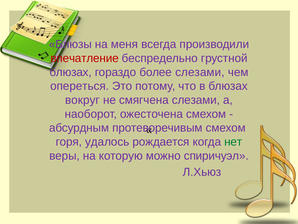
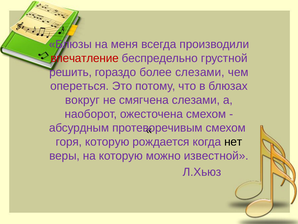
блюзах at (71, 72): блюзах -> решить
горя удалось: удалось -> которую
нет colour: green -> black
спиричуэл: спиричуэл -> известной
